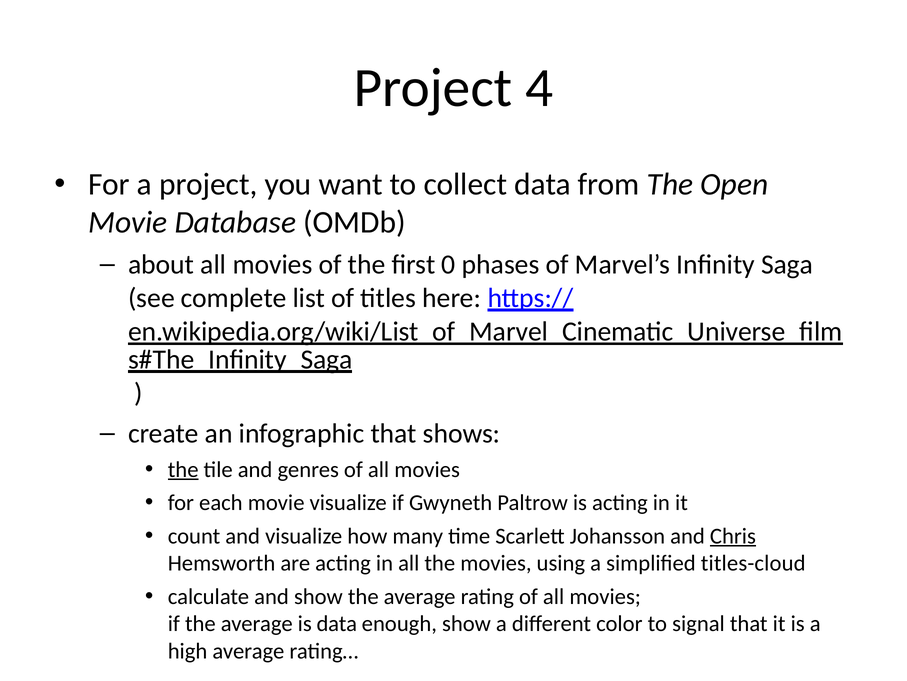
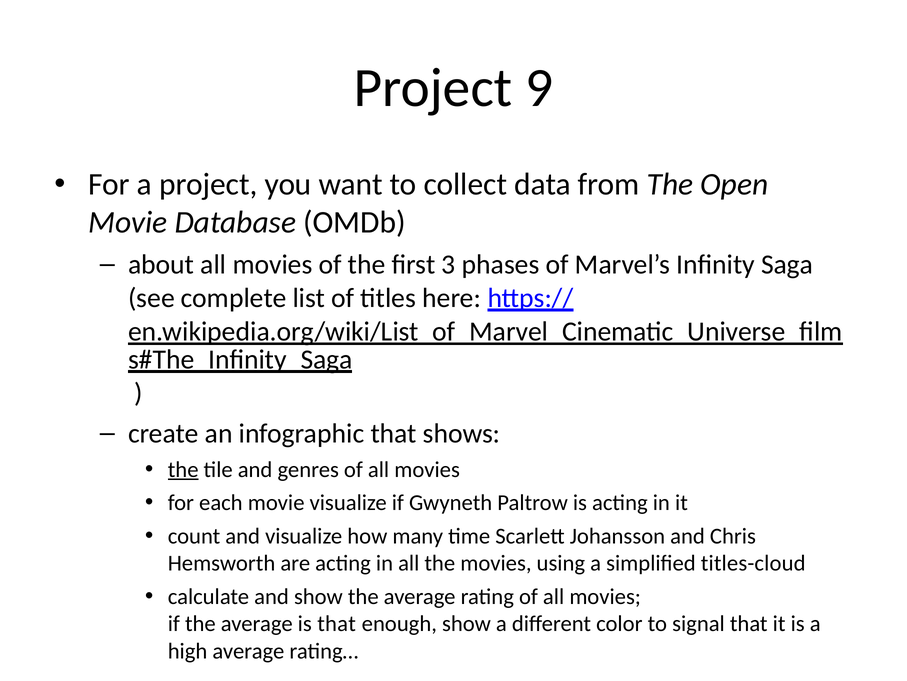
4: 4 -> 9
0: 0 -> 3
Chris underline: present -> none
is data: data -> that
